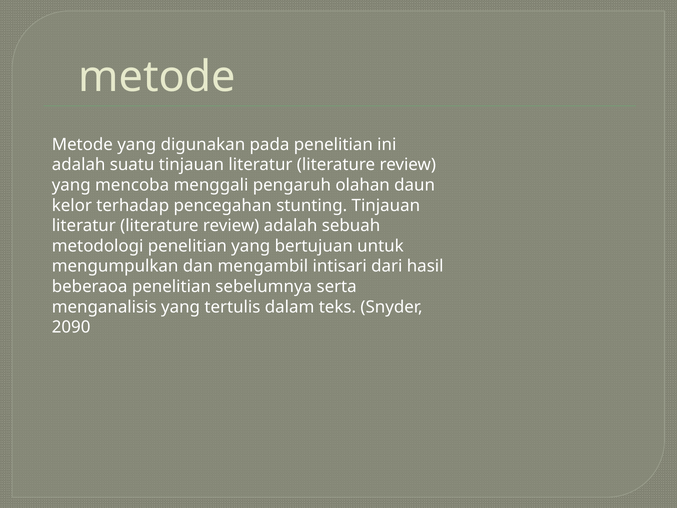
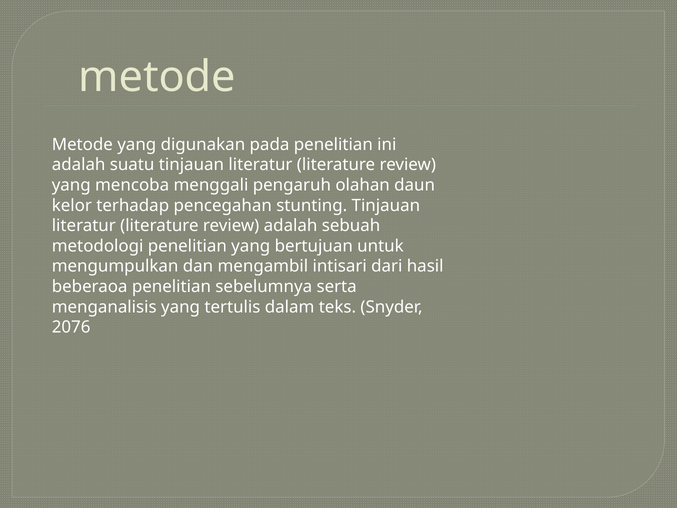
2090: 2090 -> 2076
